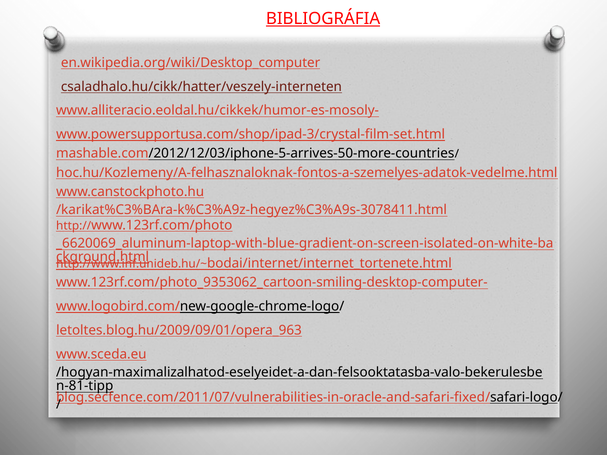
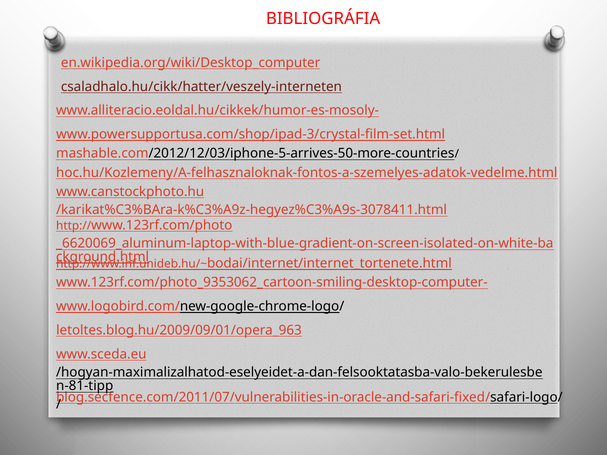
BIBLIOGRÁFIA underline: present -> none
